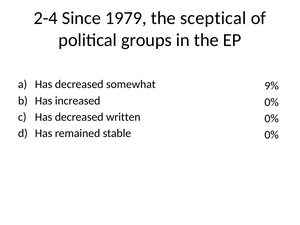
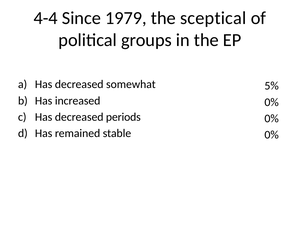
2-4: 2-4 -> 4-4
9%: 9% -> 5%
written: written -> periods
